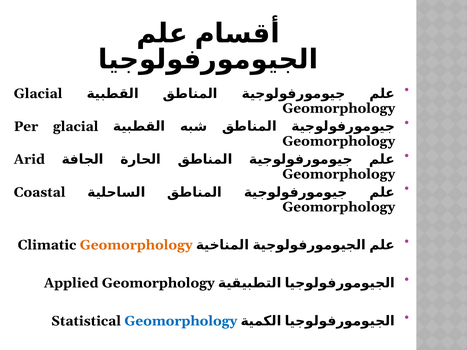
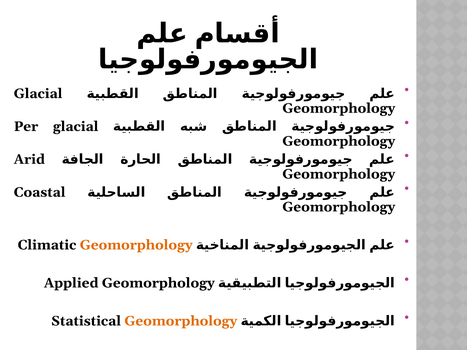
Geomorphology at (181, 321) colour: blue -> orange
